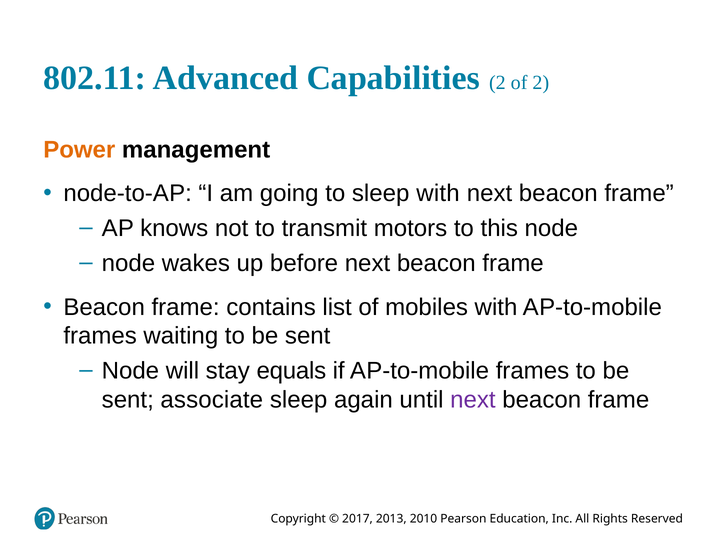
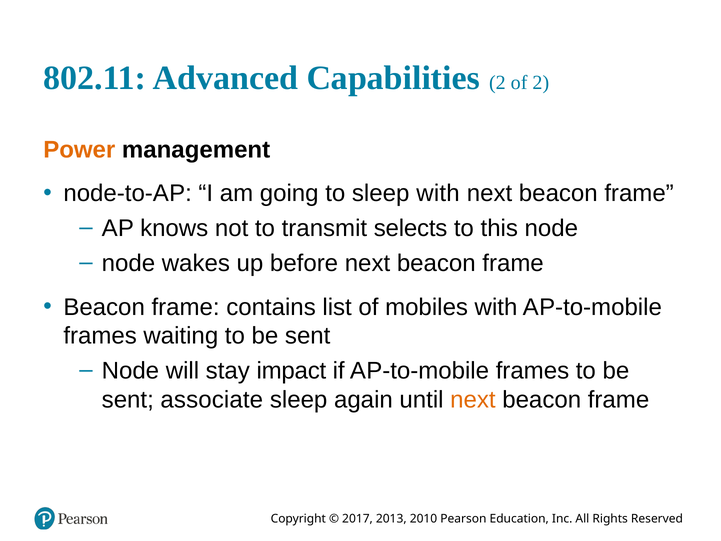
motors: motors -> selects
equals: equals -> impact
next at (473, 399) colour: purple -> orange
